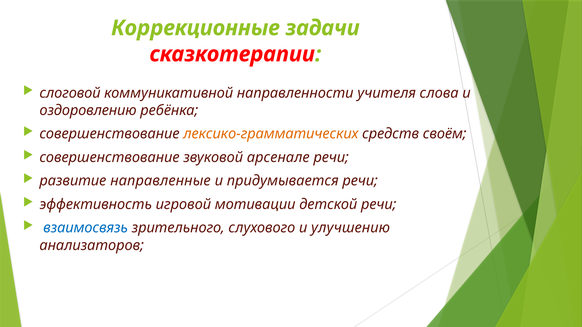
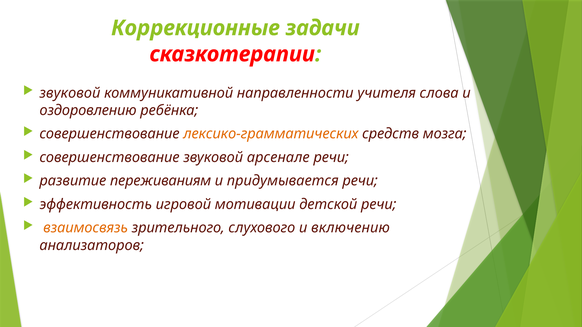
слоговой at (70, 93): слоговой -> звуковой
своём: своём -> мозга
направленные: направленные -> переживаниям
взаимосвязь colour: blue -> orange
улучшению: улучшению -> включению
